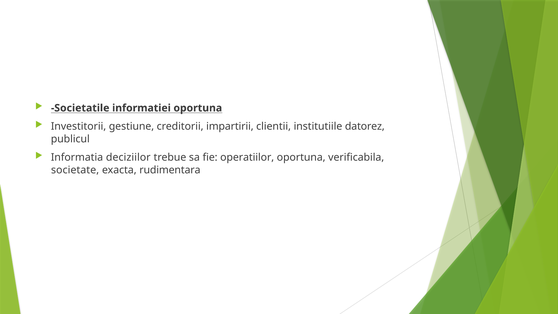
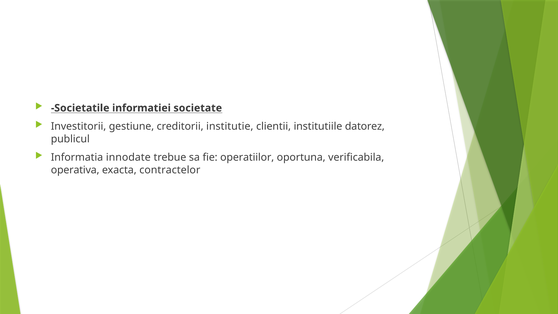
informatiei oportuna: oportuna -> societate
impartirii: impartirii -> institutie
deciziilor: deciziilor -> innodate
societate: societate -> operativa
rudimentara: rudimentara -> contractelor
